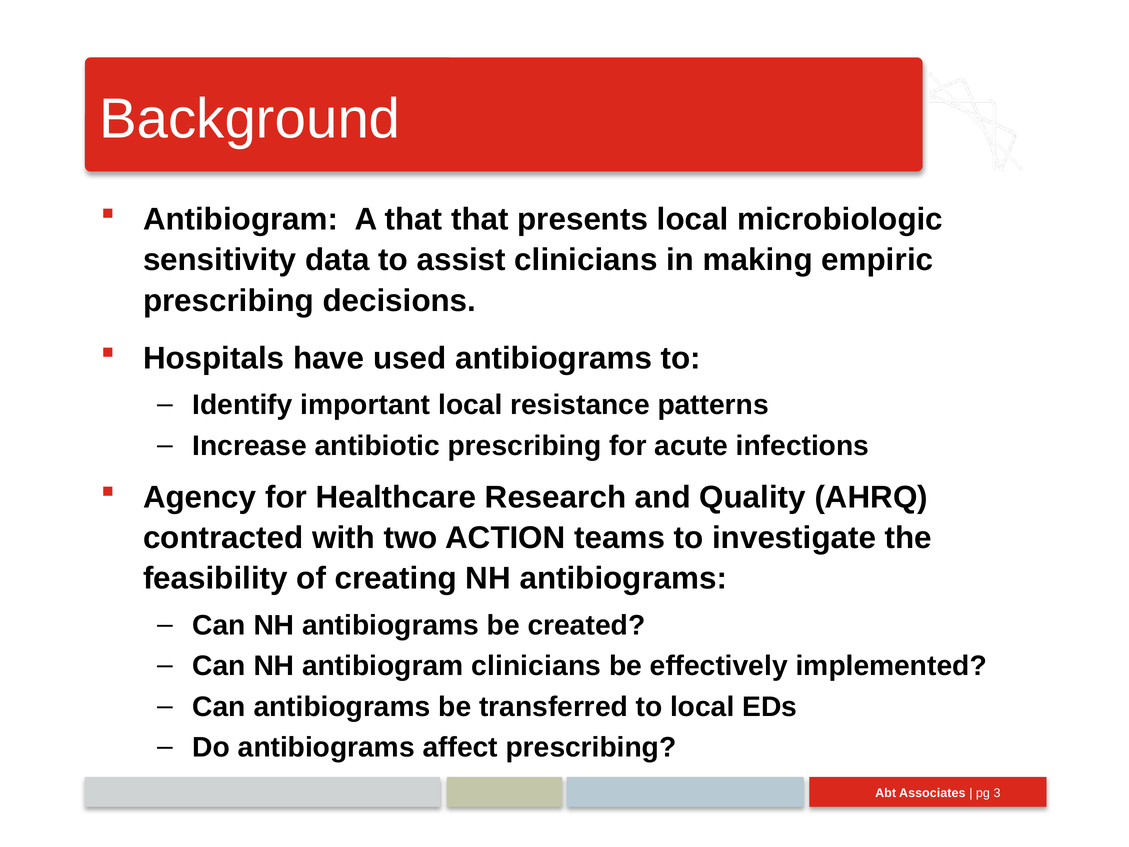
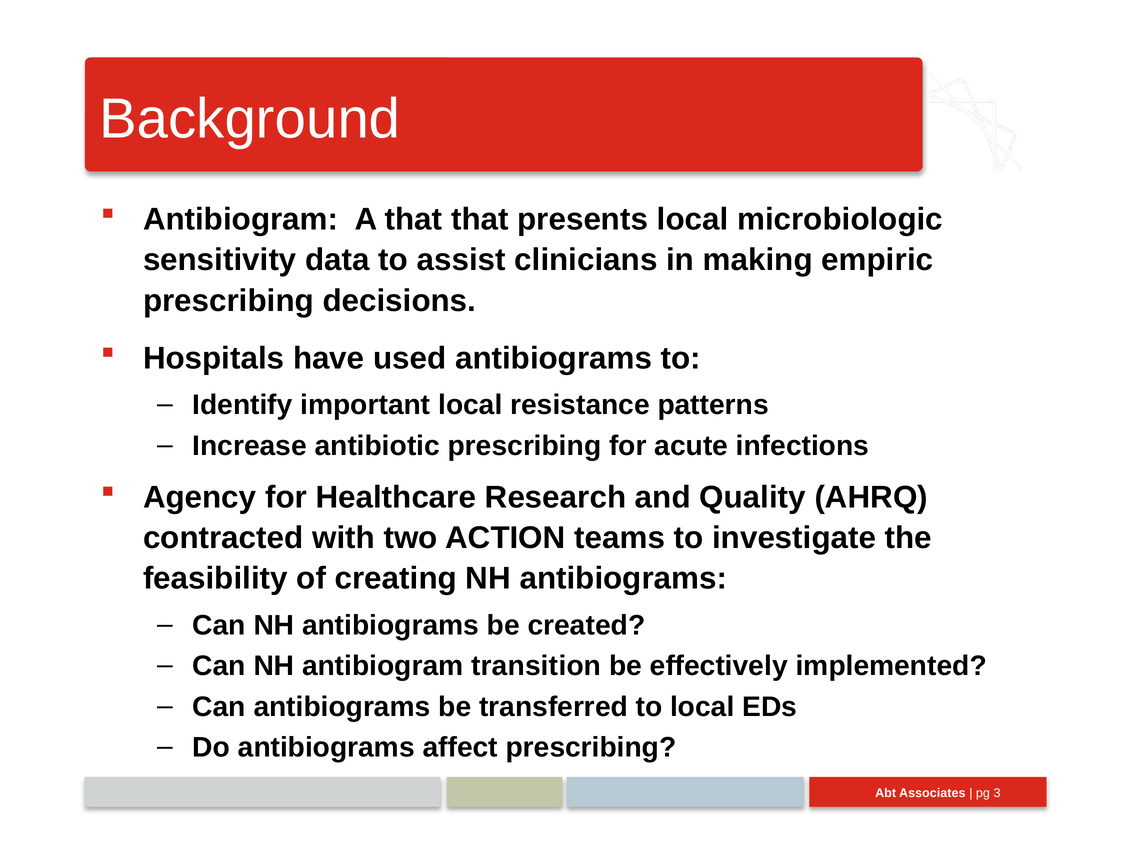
antibiogram clinicians: clinicians -> transition
